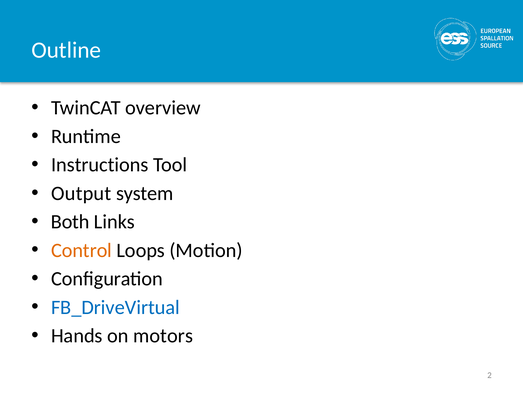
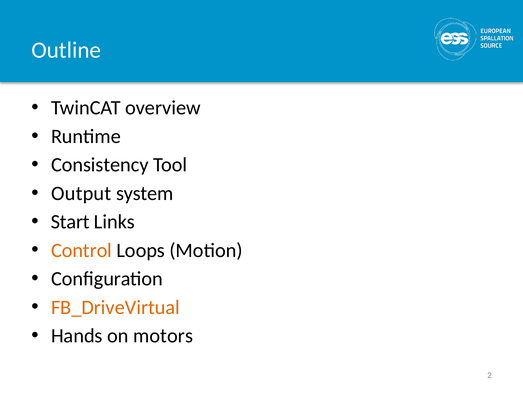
Instructions: Instructions -> Consistency
Both: Both -> Start
FB_DriveVirtual colour: blue -> orange
